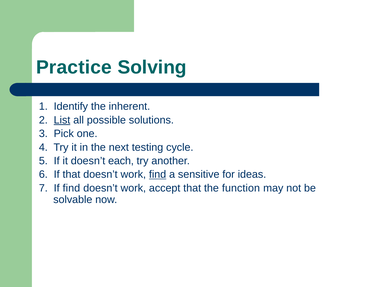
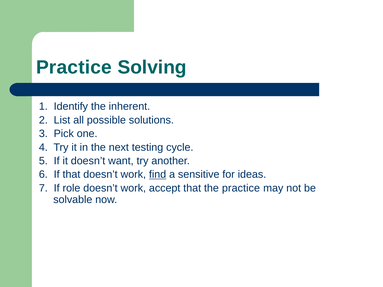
List underline: present -> none
each: each -> want
If find: find -> role
the function: function -> practice
